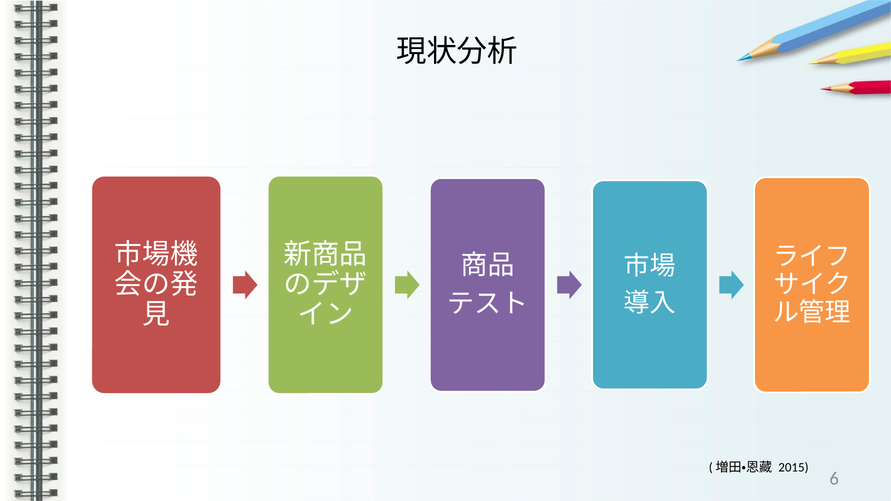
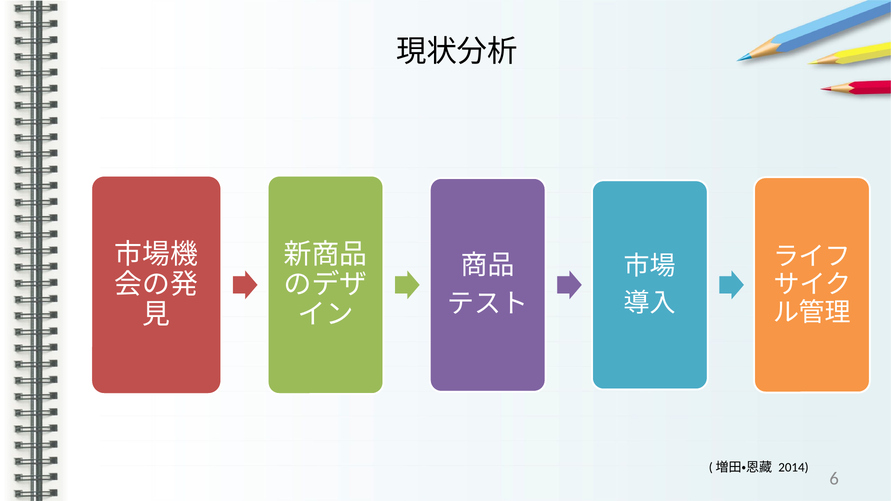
2015: 2015 -> 2014
